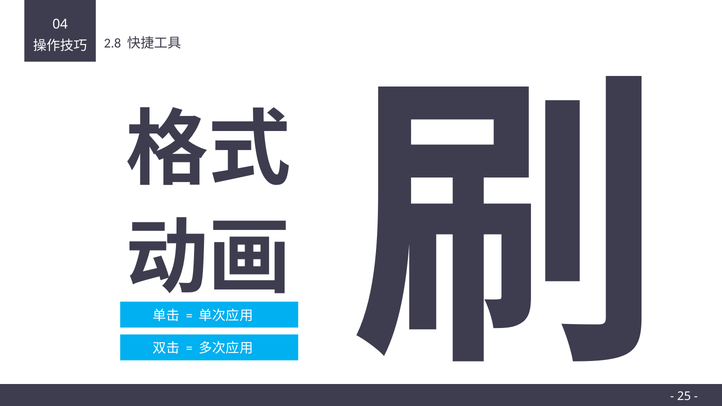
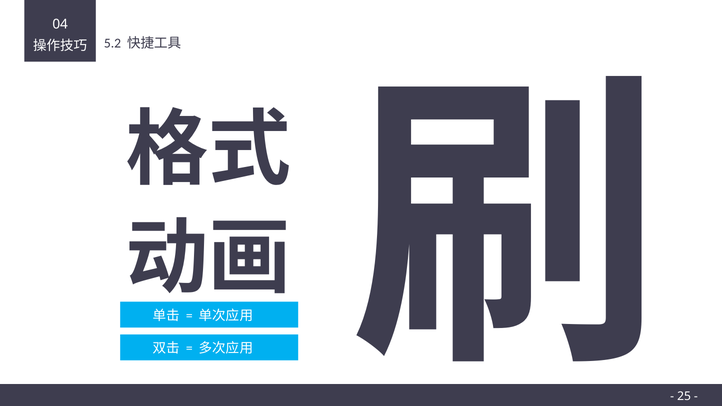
2.8: 2.8 -> 5.2
